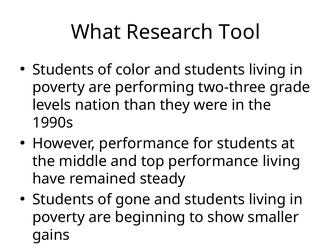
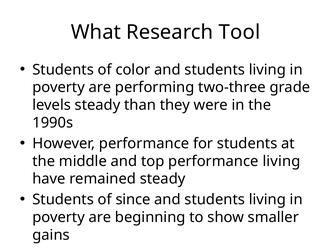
levels nation: nation -> steady
gone: gone -> since
